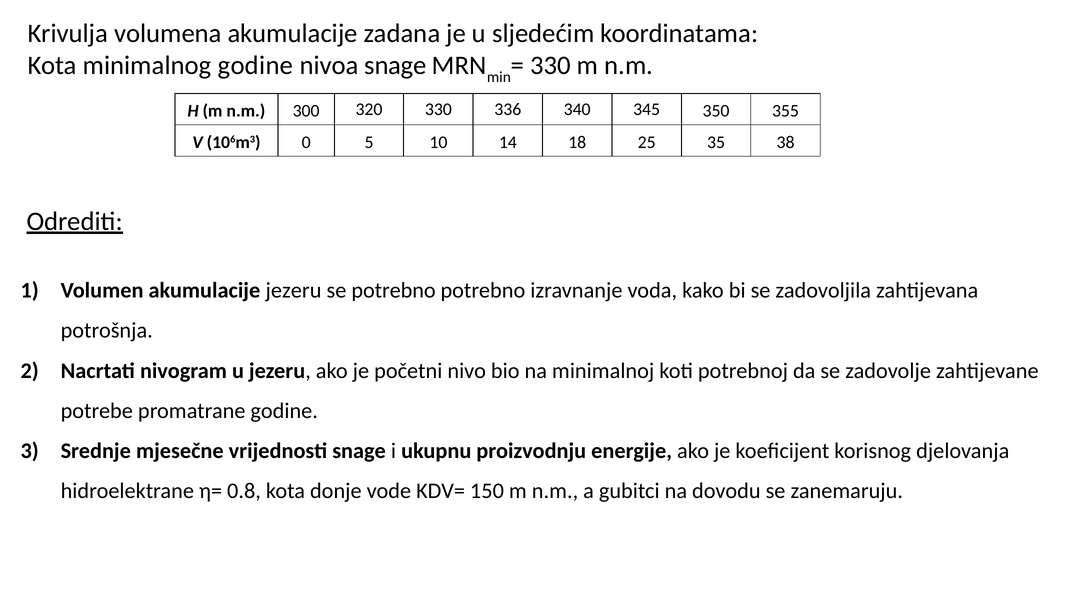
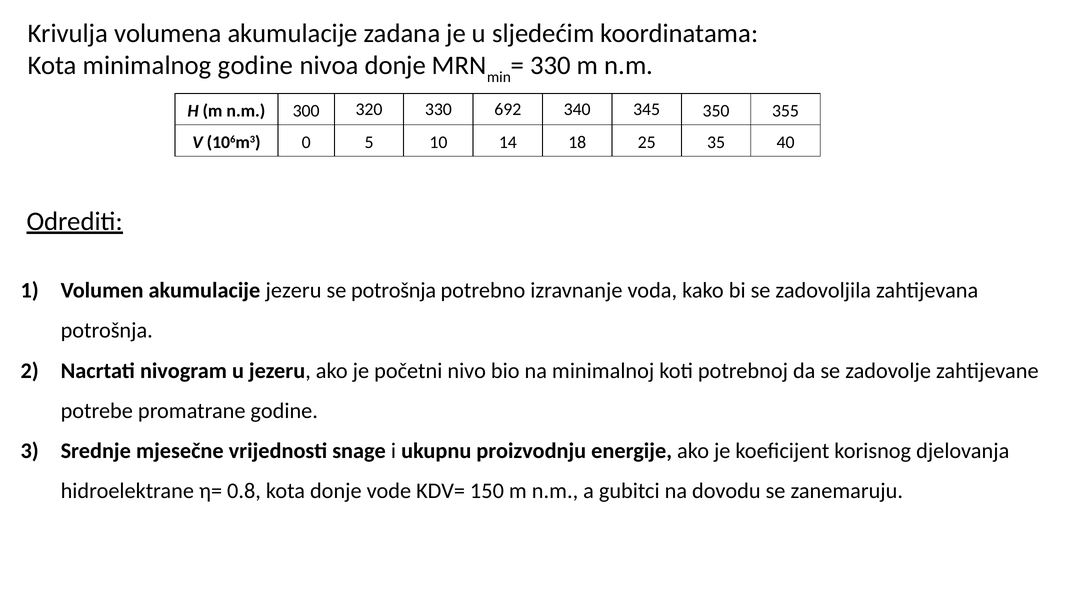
nivoa snage: snage -> donje
336: 336 -> 692
38: 38 -> 40
se potrebno: potrebno -> potrošnja
